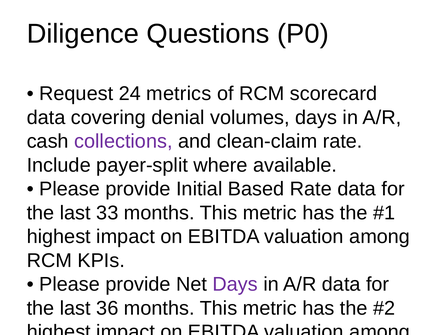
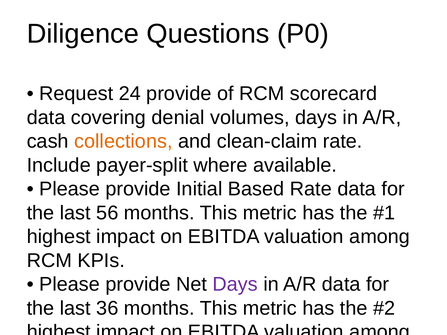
24 metrics: metrics -> provide
collections colour: purple -> orange
33: 33 -> 56
